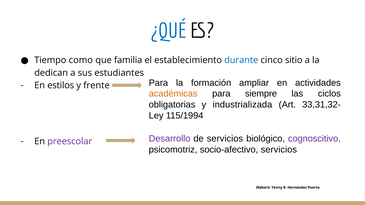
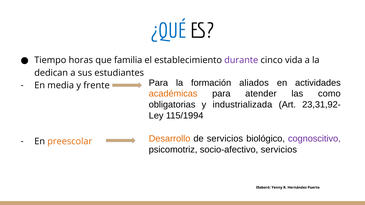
como: como -> horas
durante colour: blue -> purple
sitio: sitio -> vida
ampliar: ampliar -> aliados
estilos: estilos -> media
siempre: siempre -> atender
ciclos: ciclos -> como
33,31,32-: 33,31,32- -> 23,31,92-
Desarrollo colour: purple -> orange
preescolar colour: purple -> orange
